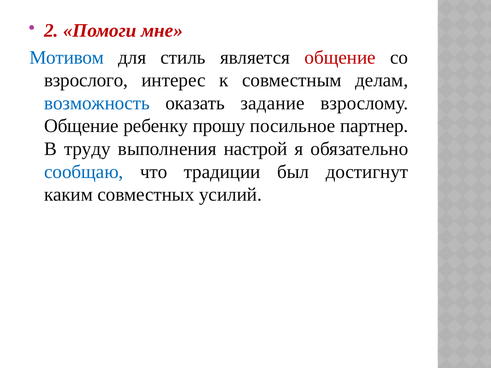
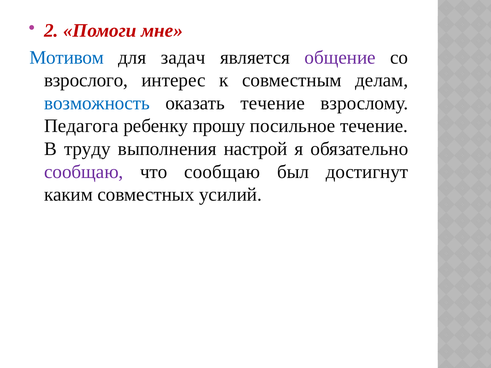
стиль: стиль -> задач
общение at (340, 57) colour: red -> purple
оказать задание: задание -> течение
Общение at (81, 126): Общение -> Педагога
посильное партнер: партнер -> течение
сообщаю at (84, 172) colour: blue -> purple
что традиции: традиции -> сообщаю
